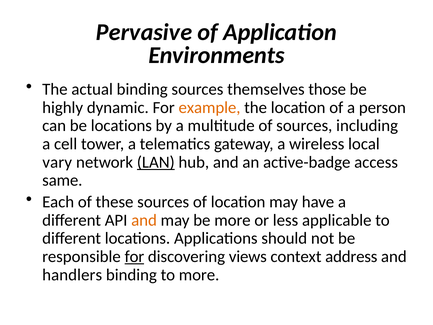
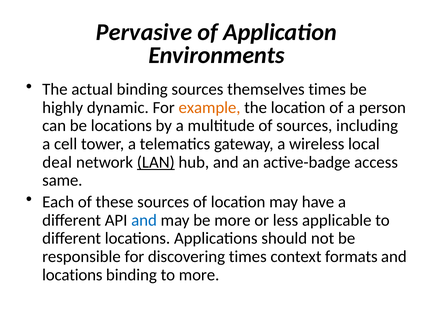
themselves those: those -> times
vary: vary -> deal
and at (144, 220) colour: orange -> blue
for at (134, 256) underline: present -> none
discovering views: views -> times
address: address -> formats
handlers at (72, 275): handlers -> locations
